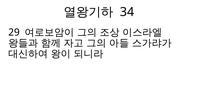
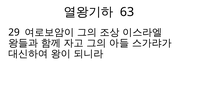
34: 34 -> 63
